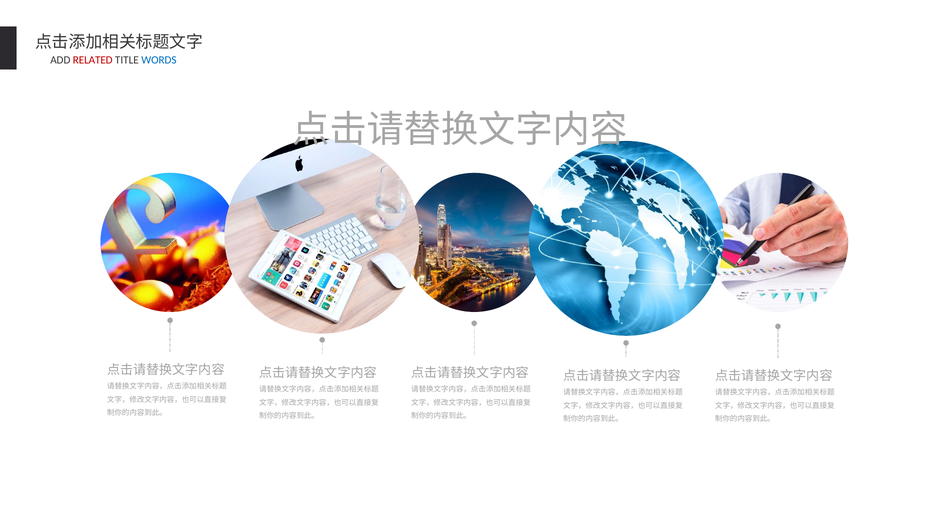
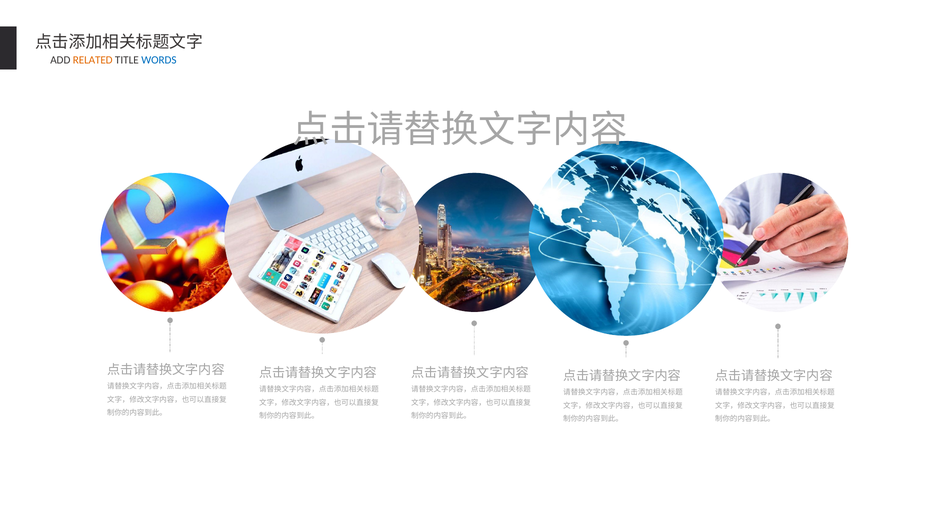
RELATED colour: red -> orange
